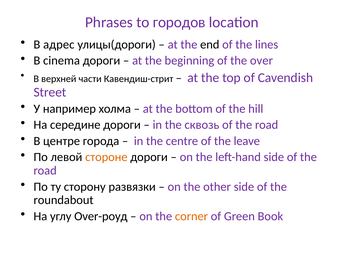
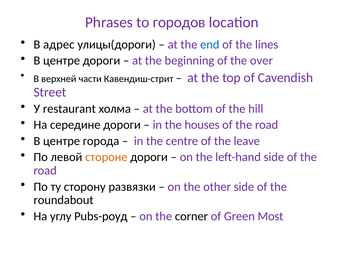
end colour: black -> blue
cinema at (62, 61): cinema -> центре
например: например -> restaurant
сквозь: сквозь -> houses
Over-роуд: Over-роуд -> Pubs-роуд
corner colour: orange -> black
Book: Book -> Most
